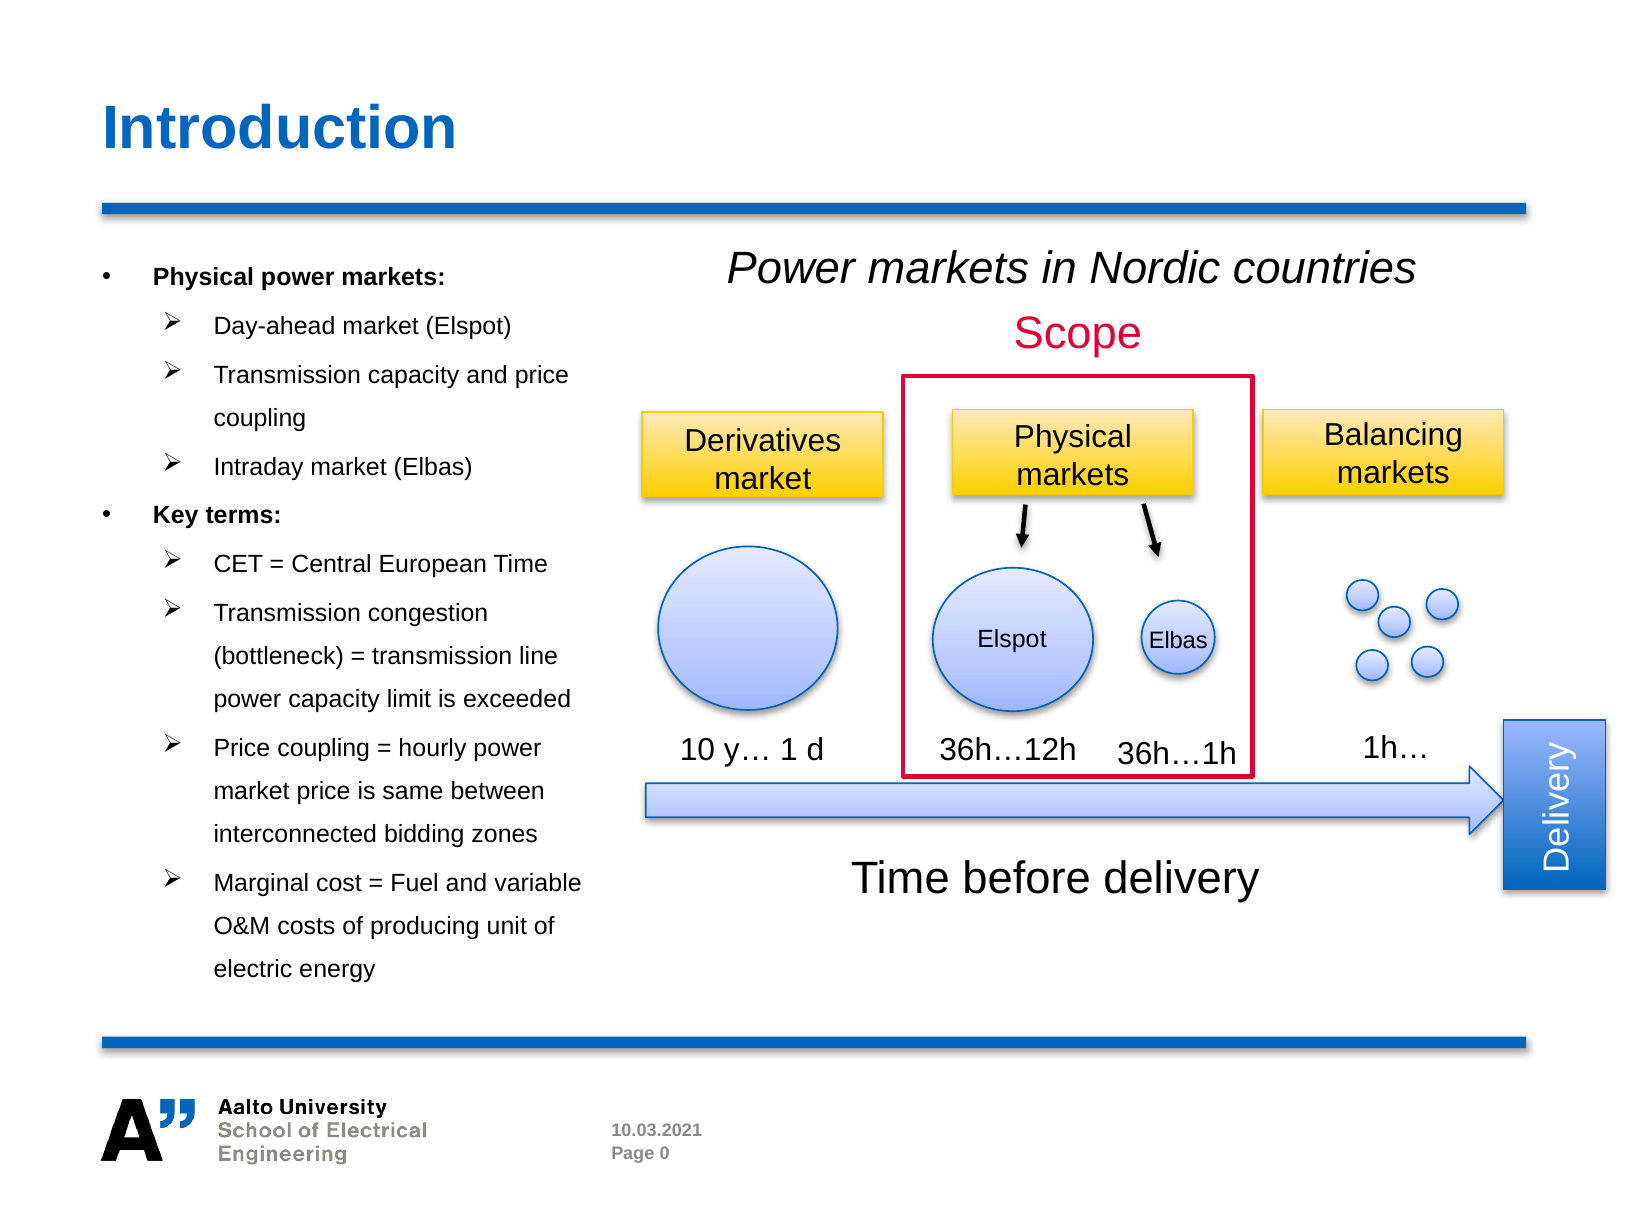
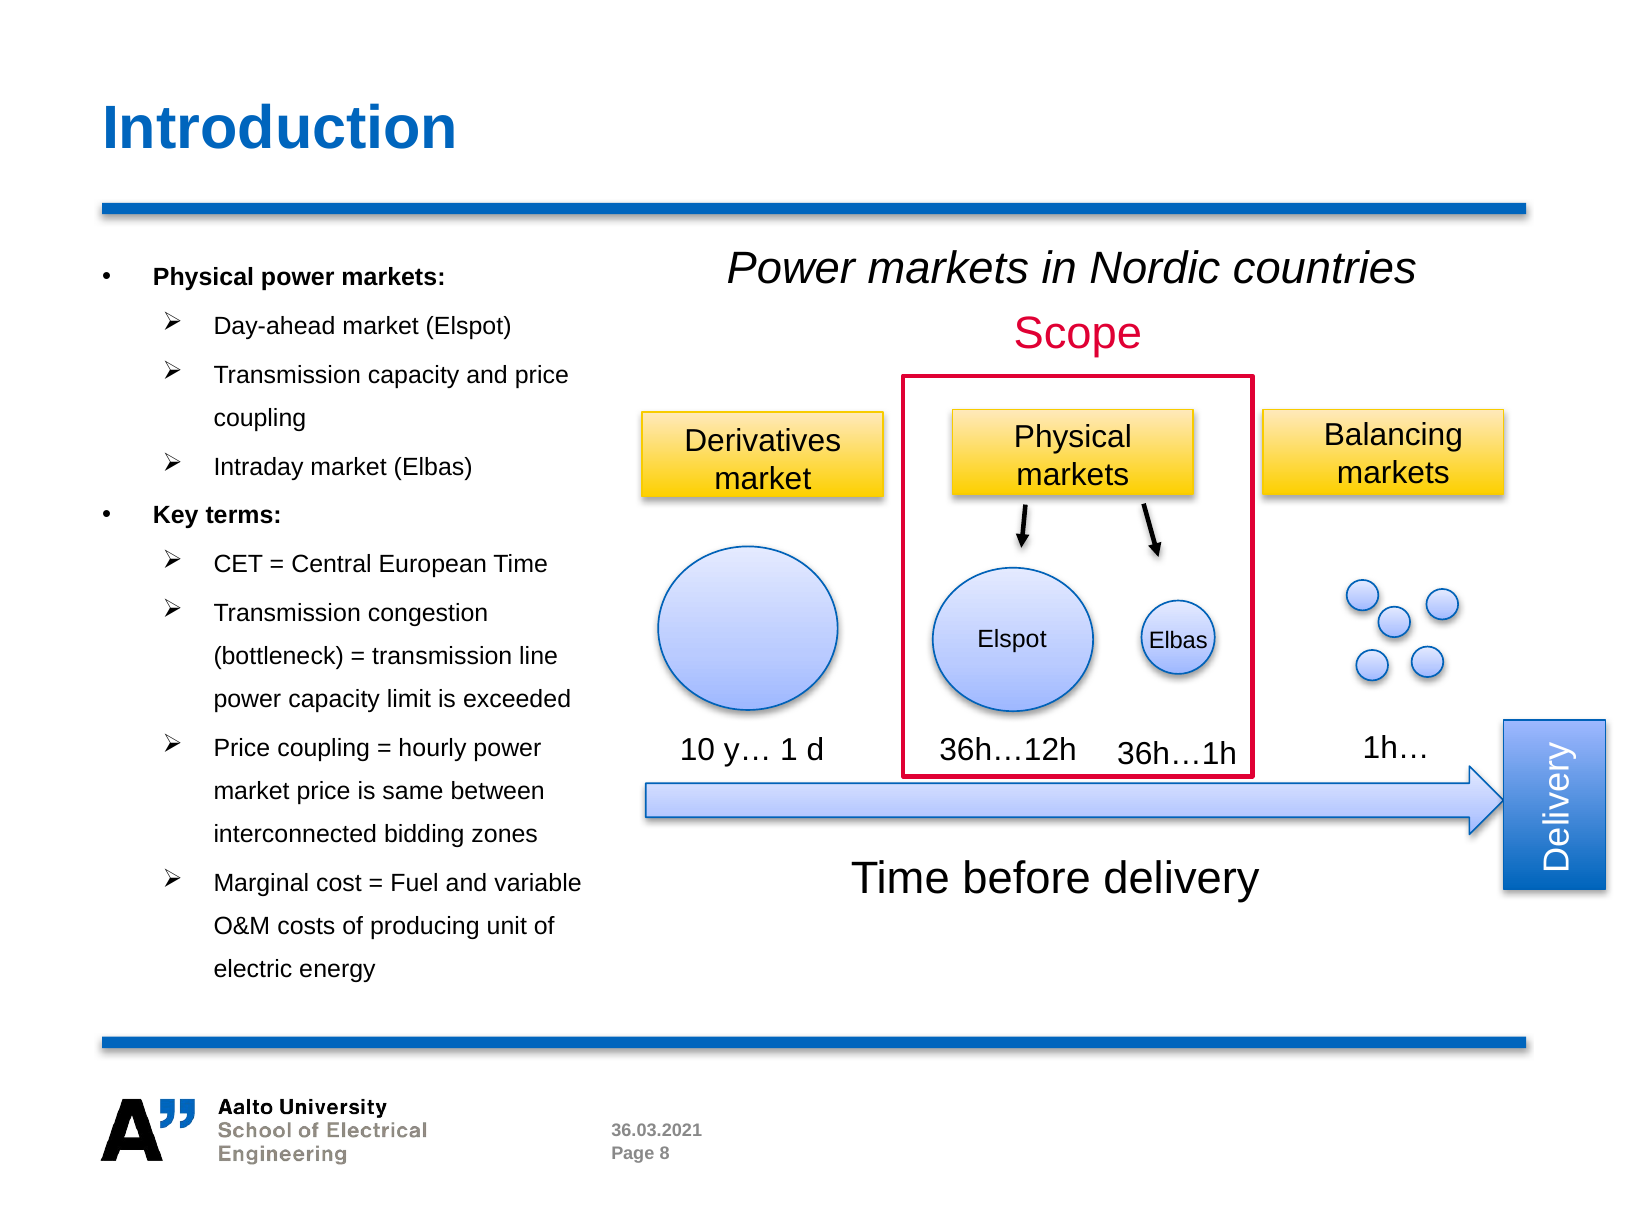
10.03.2021: 10.03.2021 -> 36.03.2021
0: 0 -> 8
